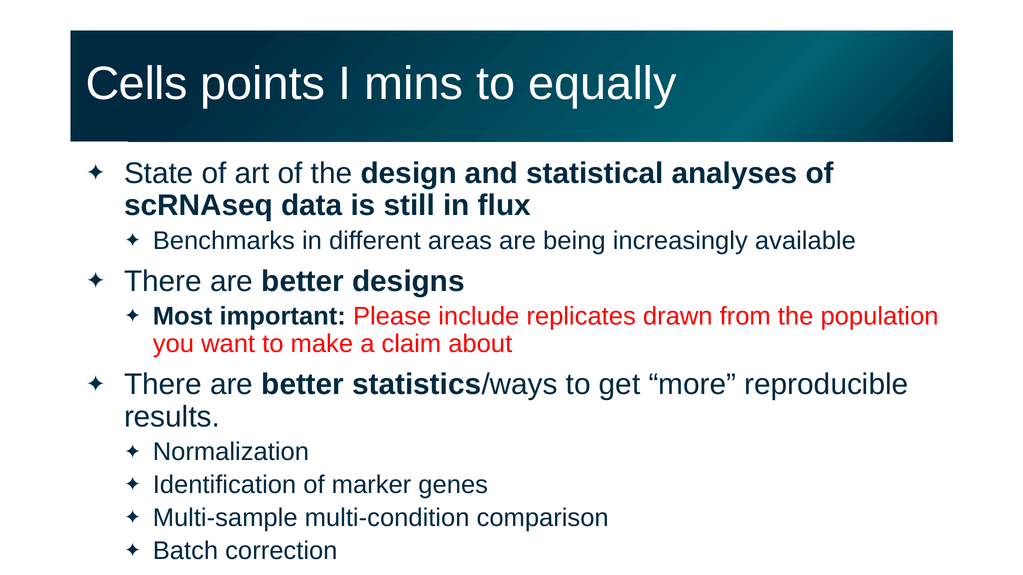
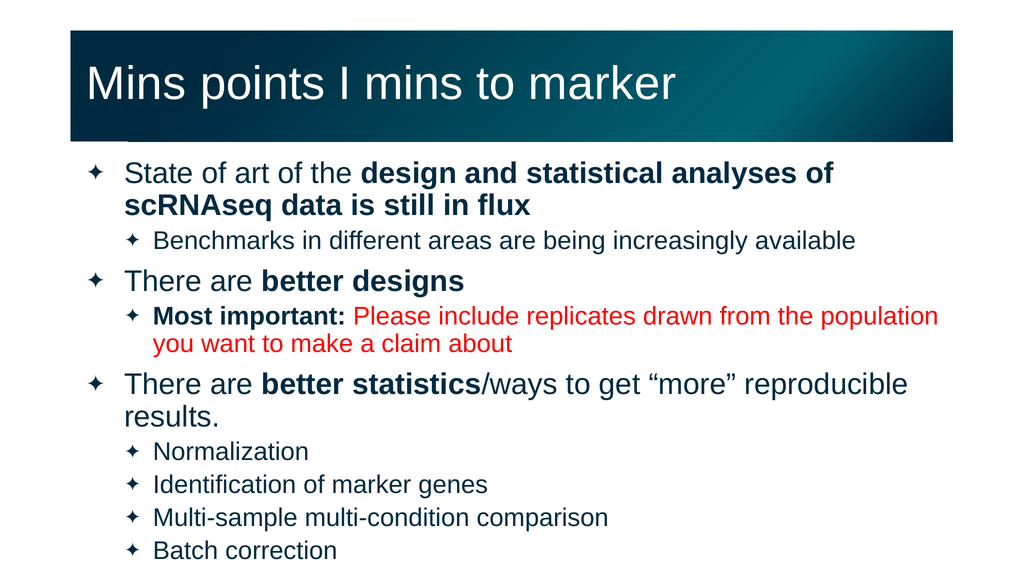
Cells at (137, 84): Cells -> Mins
to equally: equally -> marker
